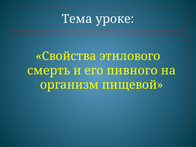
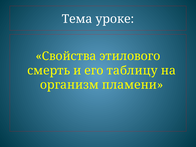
пивного: пивного -> таблицу
пищевой: пищевой -> пламени
